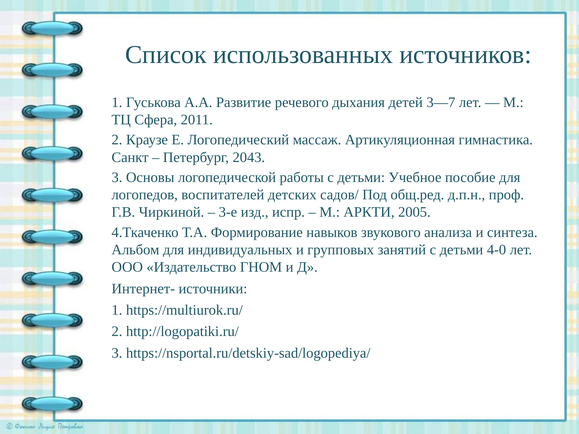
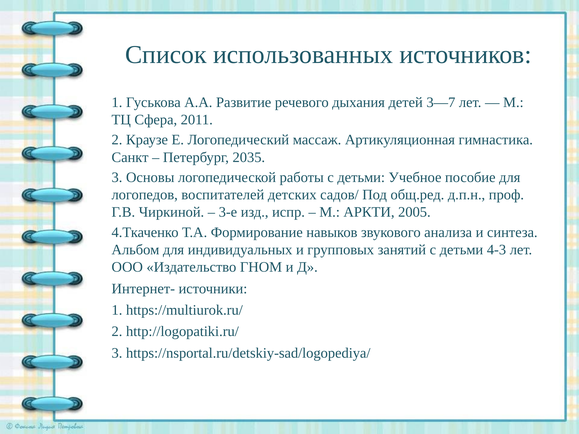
2043: 2043 -> 2035
4-0: 4-0 -> 4-3
